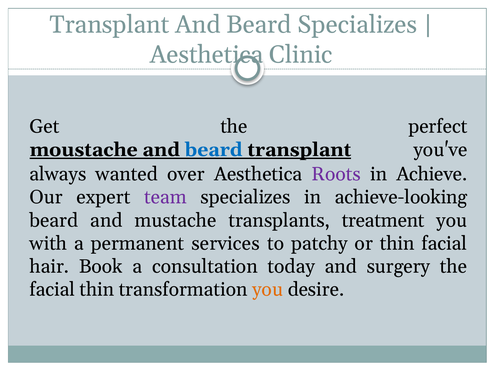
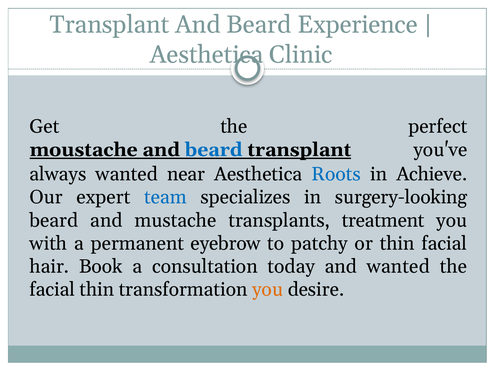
Beard Specializes: Specializes -> Experience
over: over -> near
Roots colour: purple -> blue
team colour: purple -> blue
achieve-looking: achieve-looking -> surgery-looking
services: services -> eyebrow
and surgery: surgery -> wanted
